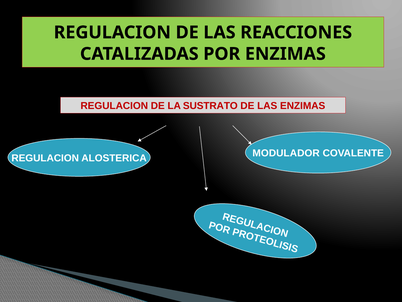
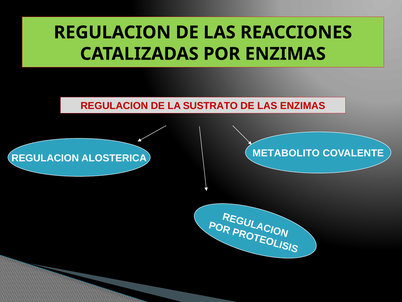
MODULADOR: MODULADOR -> METABOLITO
